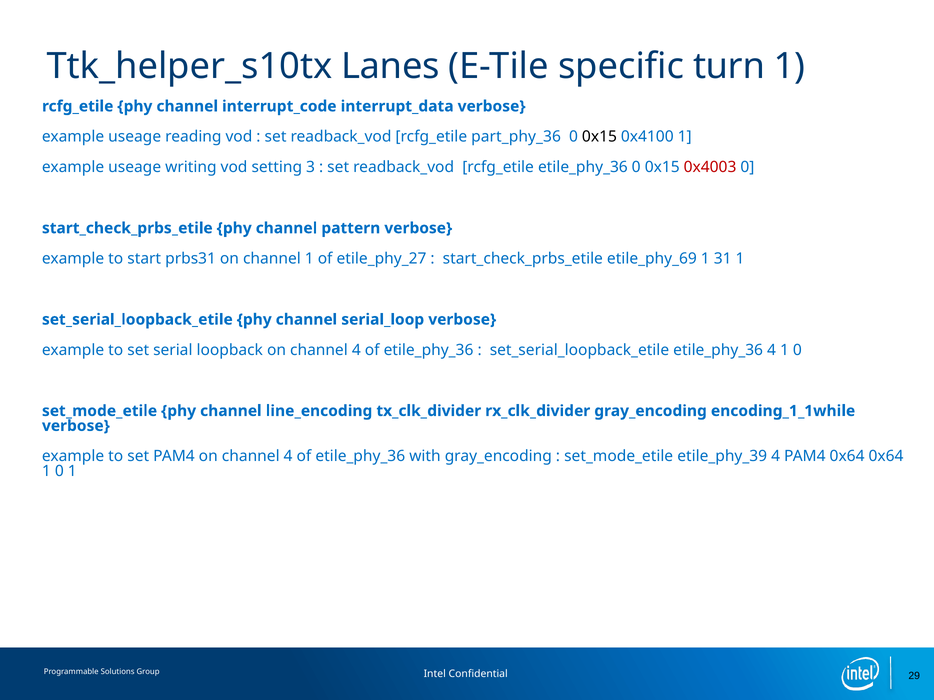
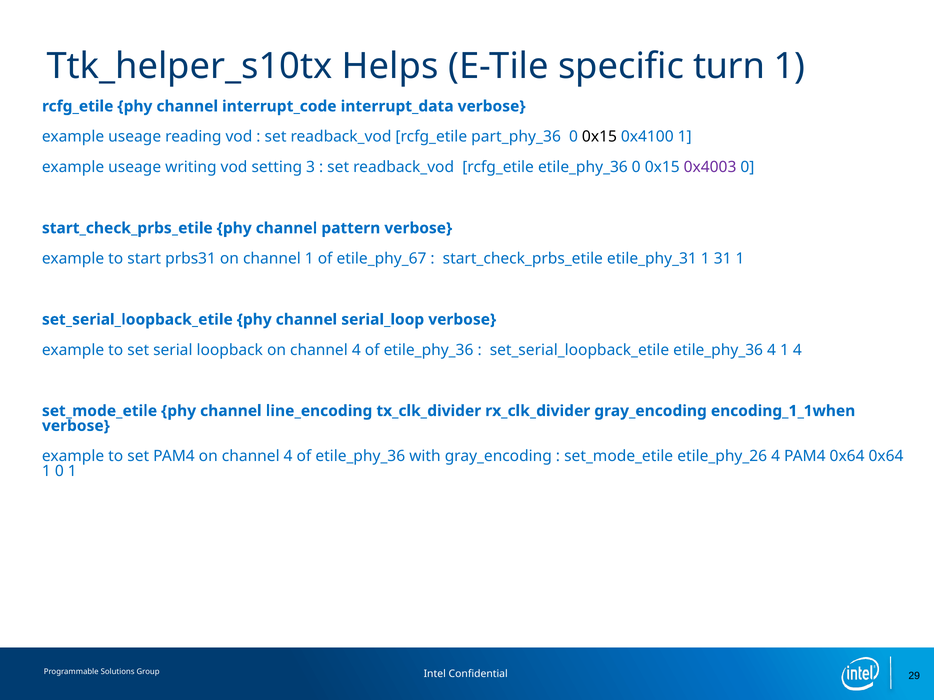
Lanes: Lanes -> Helps
0x4003 colour: red -> purple
etile_phy_27: etile_phy_27 -> etile_phy_67
etile_phy_69: etile_phy_69 -> etile_phy_31
4 1 0: 0 -> 4
encoding_1_1while: encoding_1_1while -> encoding_1_1when
etile_phy_39: etile_phy_39 -> etile_phy_26
